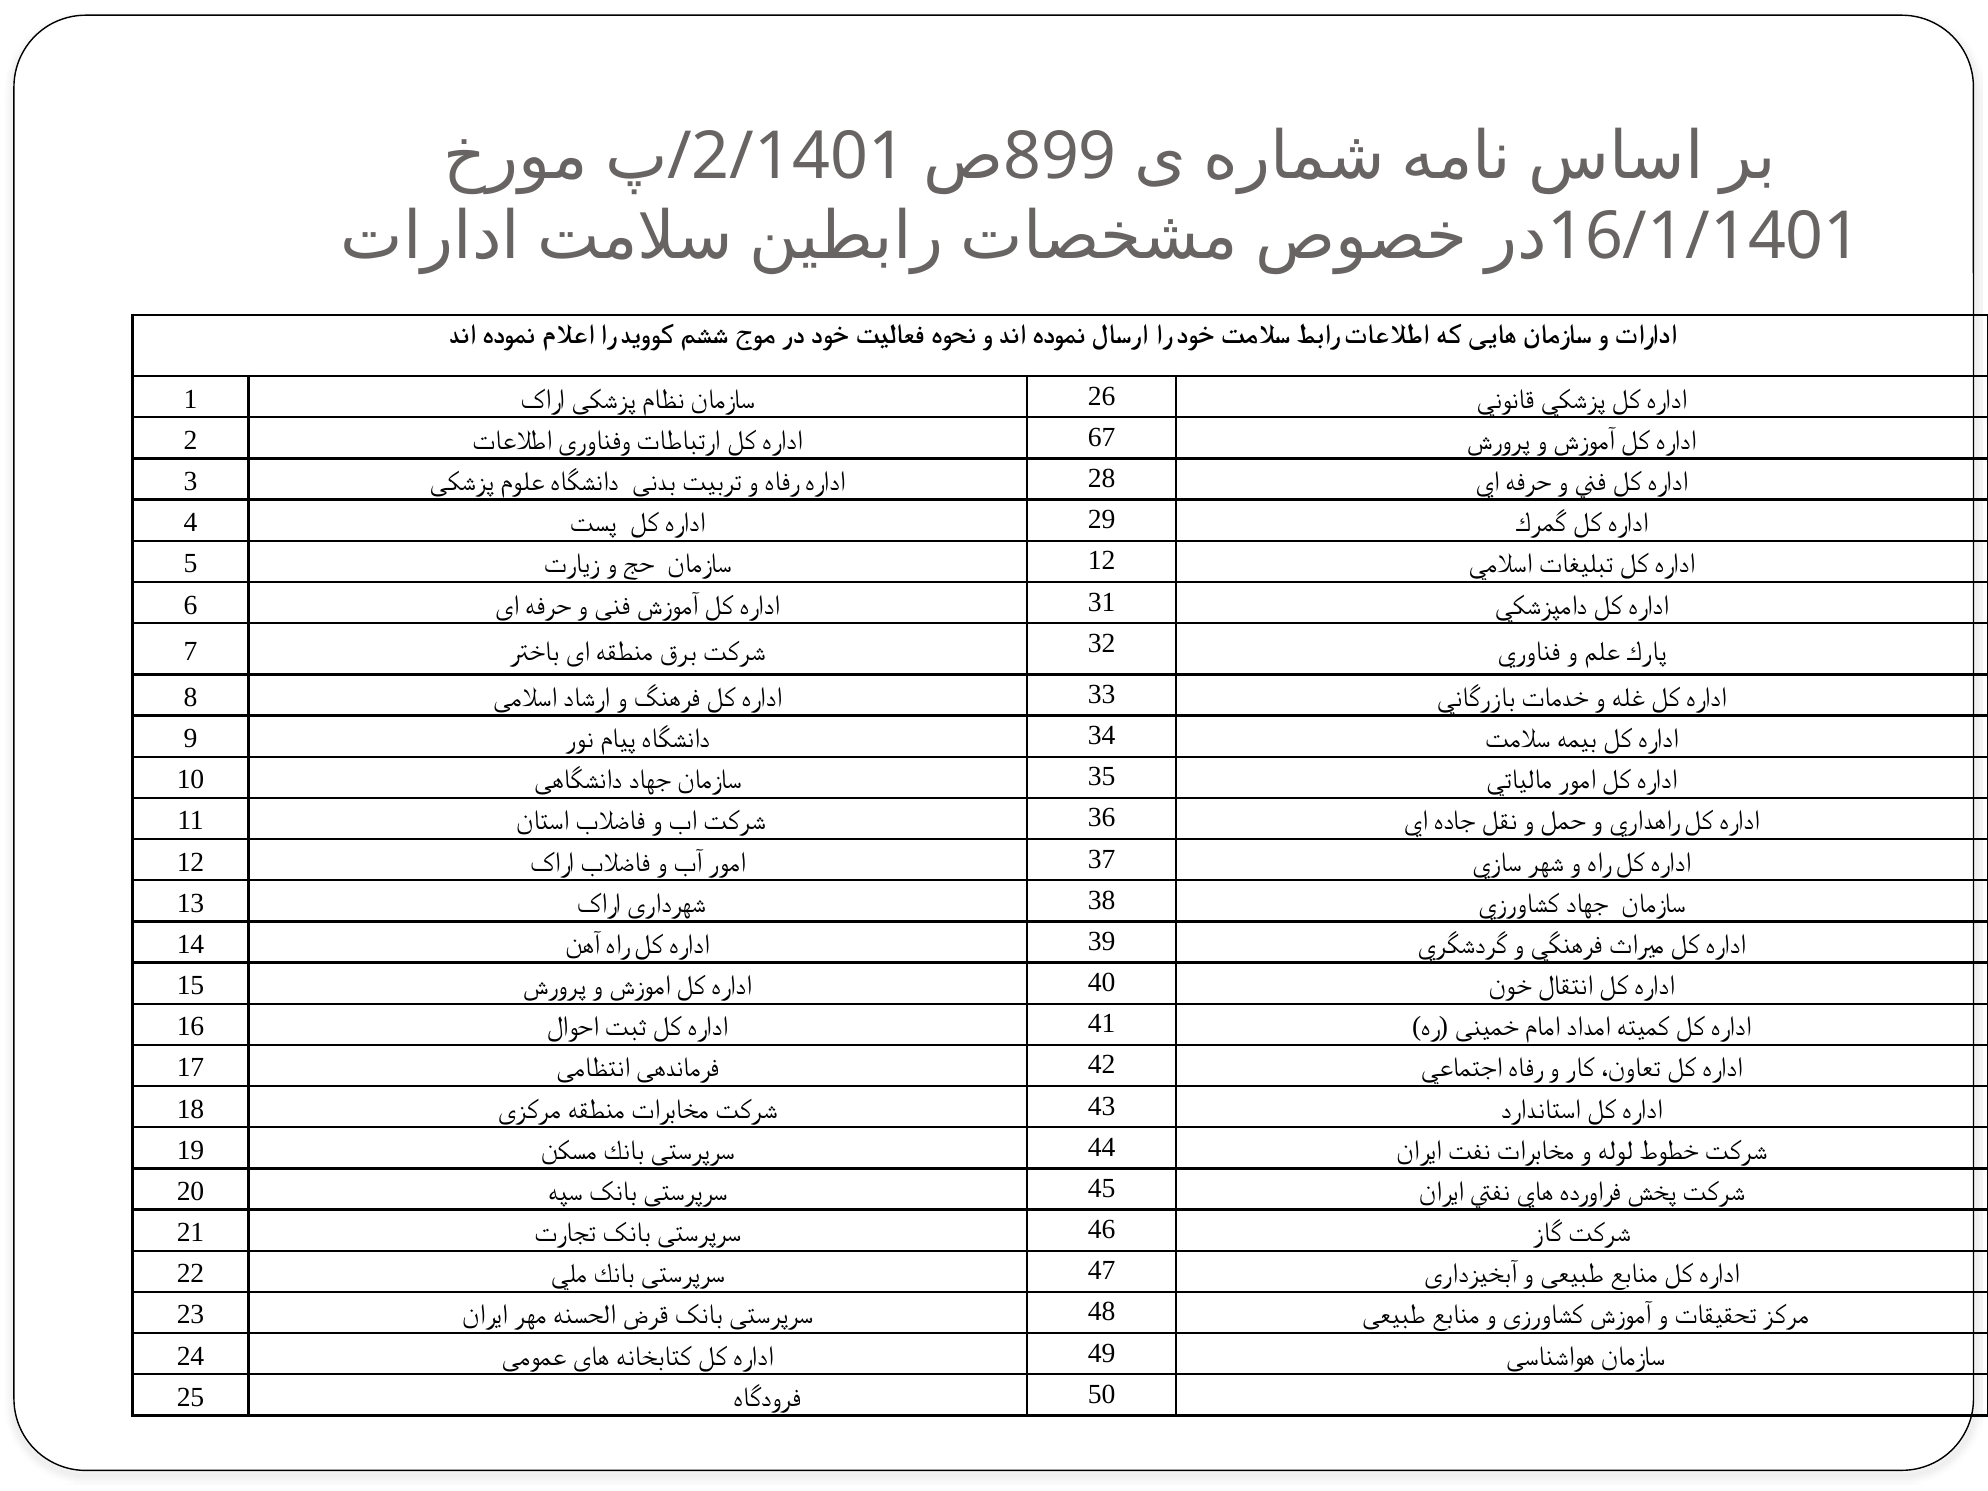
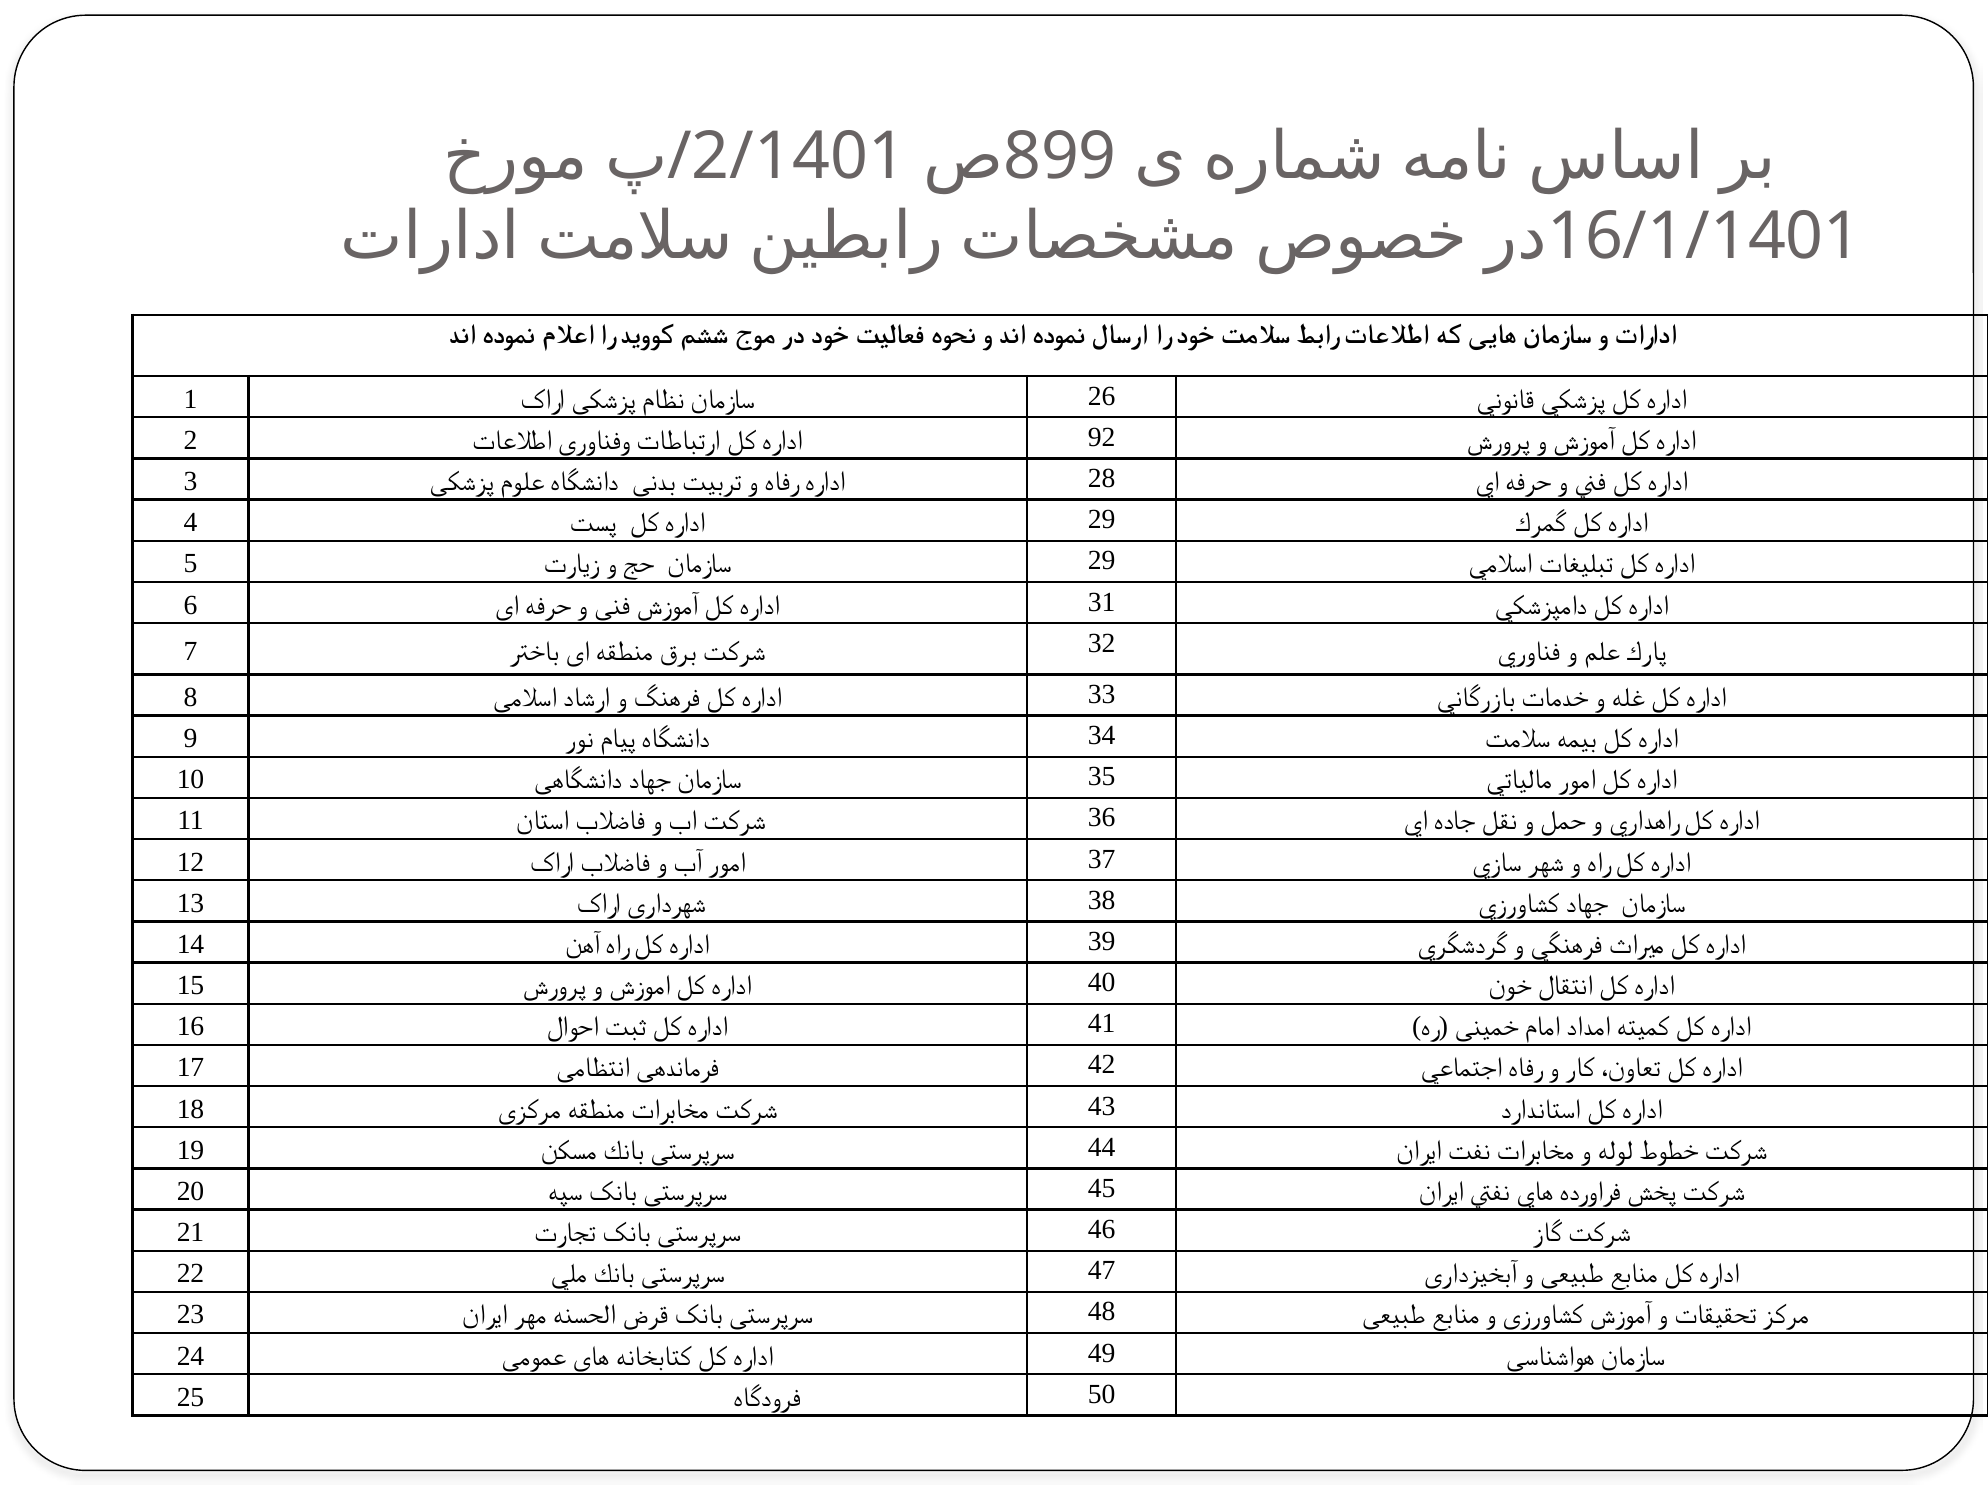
67: 67 -> 92
12 at (1102, 561): 12 -> 29
